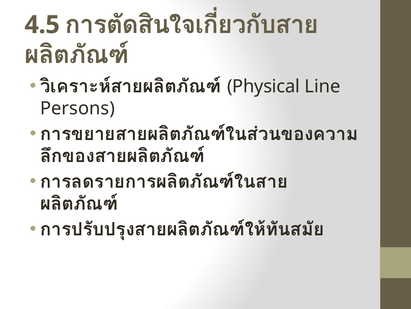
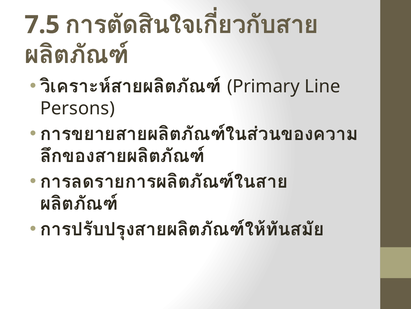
4.5: 4.5 -> 7.5
Physical: Physical -> Primary
